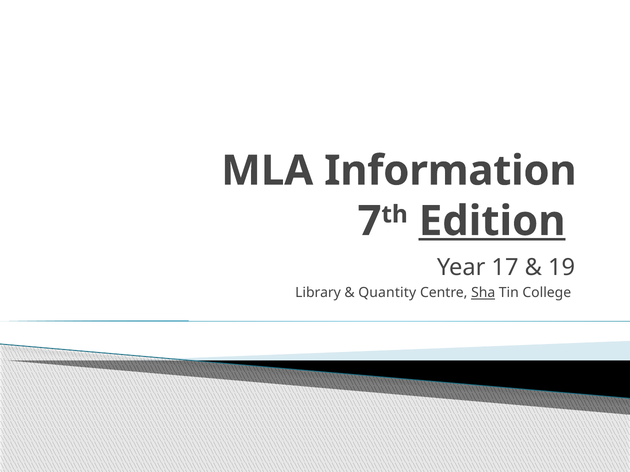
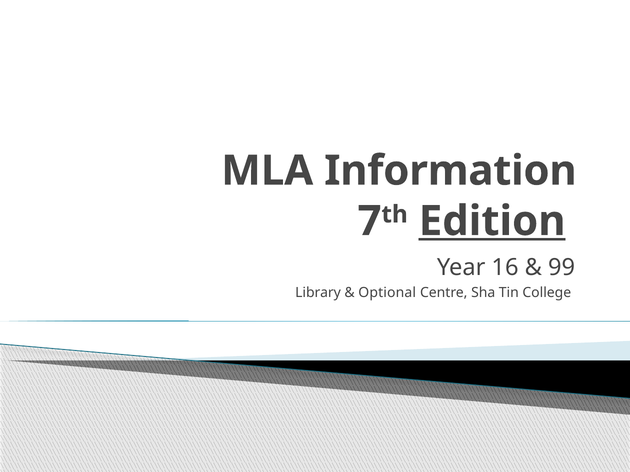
17: 17 -> 16
19: 19 -> 99
Quantity: Quantity -> Optional
Sha underline: present -> none
